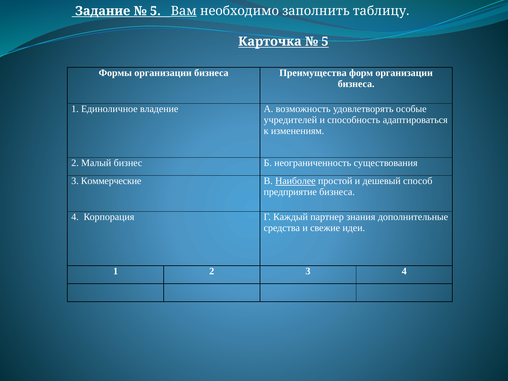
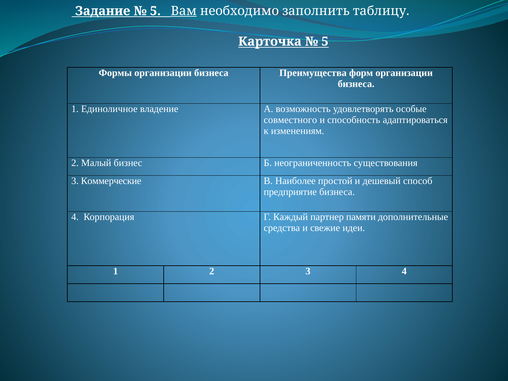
учредителей: учредителей -> совместного
Наиболее underline: present -> none
знания: знания -> памяти
